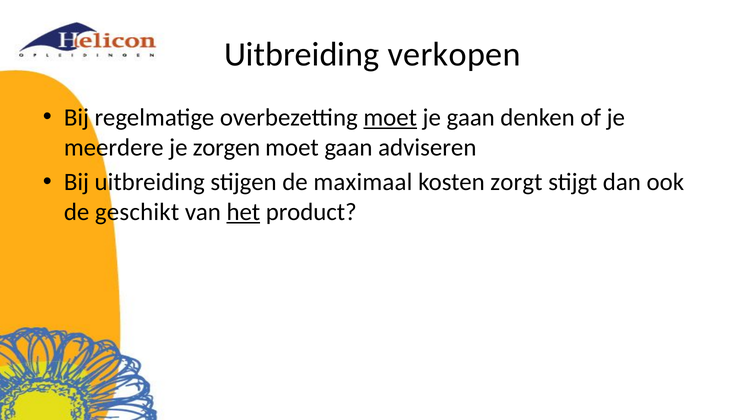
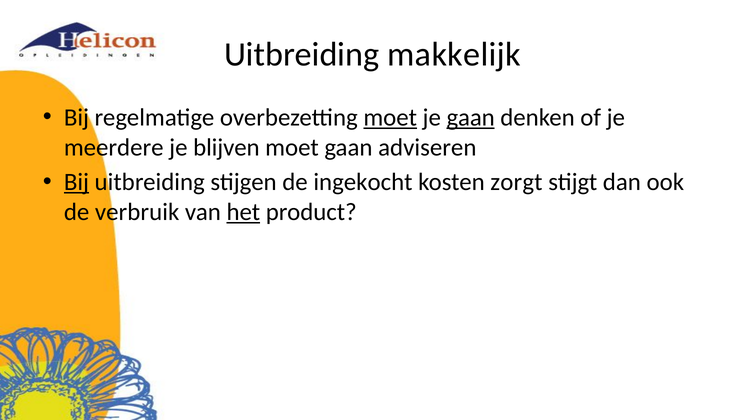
verkopen: verkopen -> makkelijk
gaan at (471, 117) underline: none -> present
zorgen: zorgen -> blijven
Bij at (76, 182) underline: none -> present
maximaal: maximaal -> ingekocht
geschikt: geschikt -> verbruik
